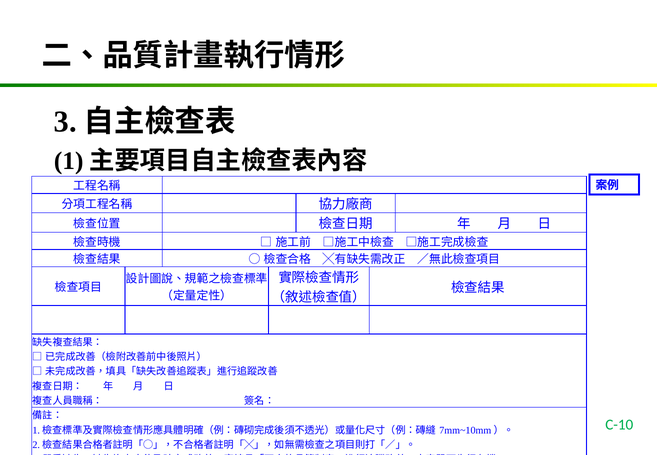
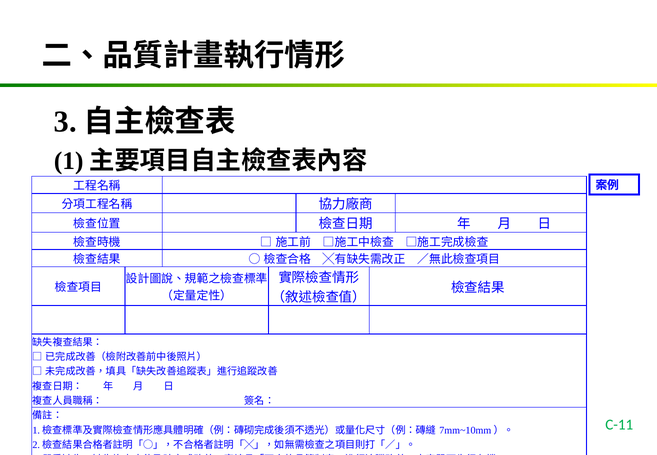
C-10: C-10 -> C-11
